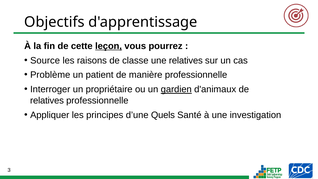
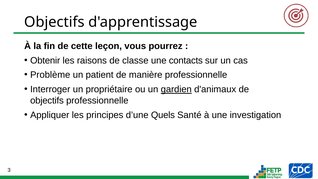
leçon underline: present -> none
Source: Source -> Obtenir
une relatives: relatives -> contacts
relatives at (47, 100): relatives -> objectifs
